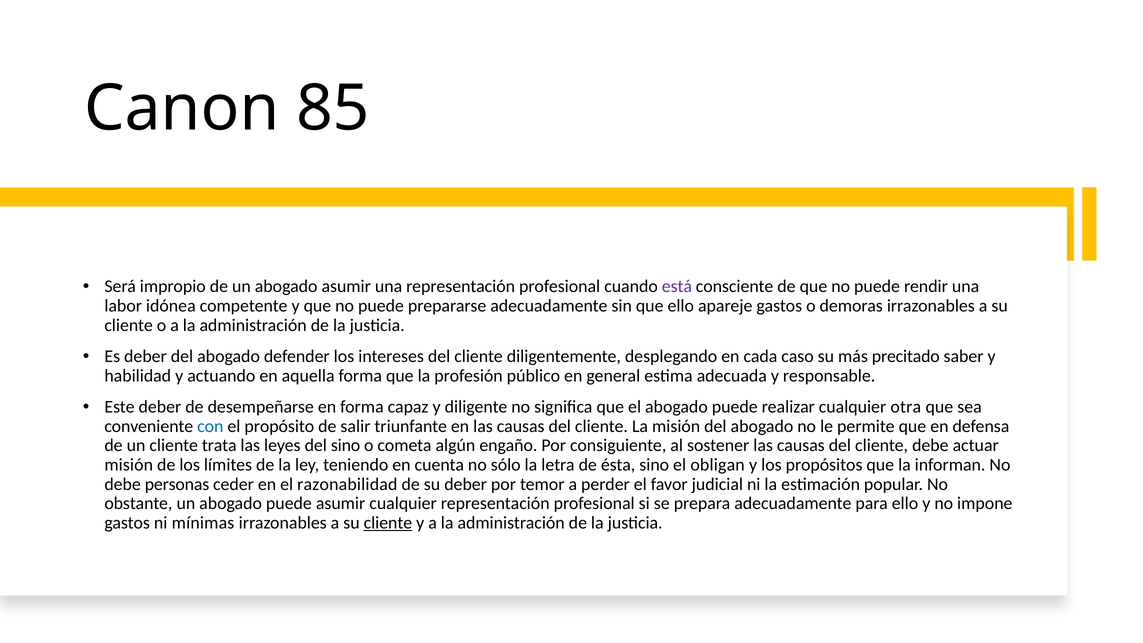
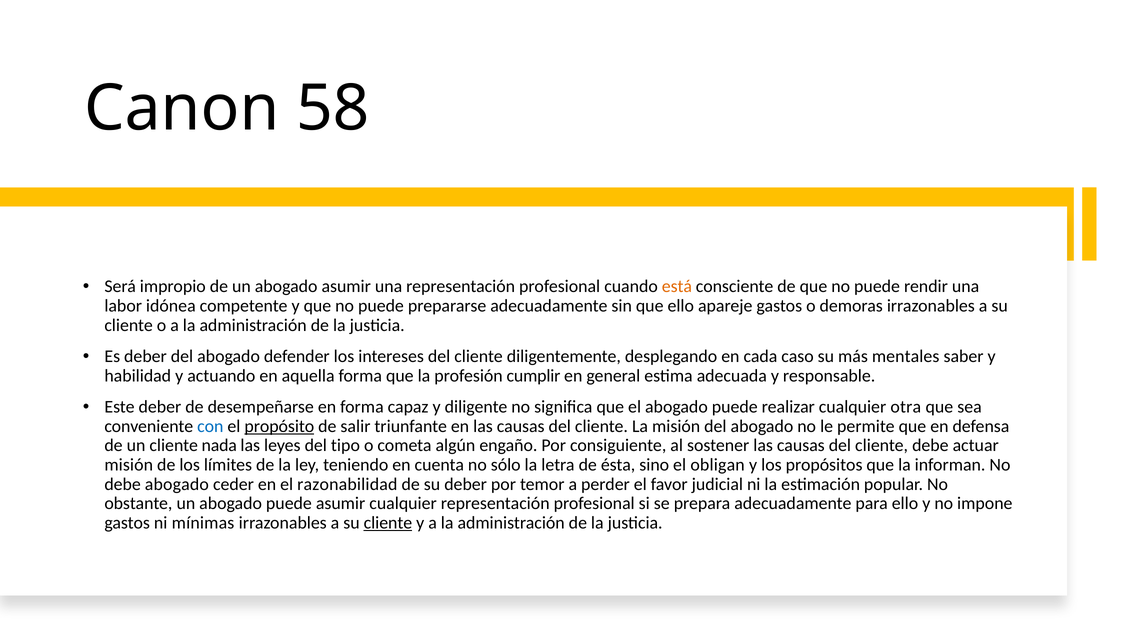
85: 85 -> 58
está colour: purple -> orange
precitado: precitado -> mentales
público: público -> cumplir
propósito underline: none -> present
trata: trata -> nada
del sino: sino -> tipo
debe personas: personas -> abogado
